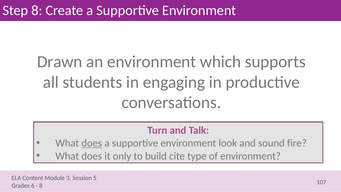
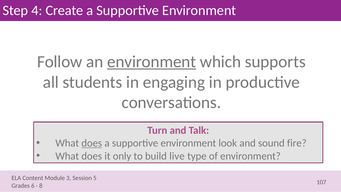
Step 8: 8 -> 4
Drawn: Drawn -> Follow
environment at (152, 62) underline: none -> present
cite: cite -> live
